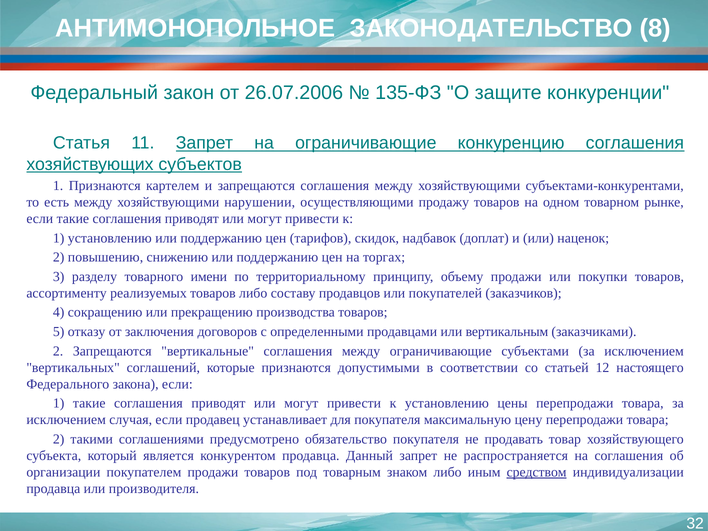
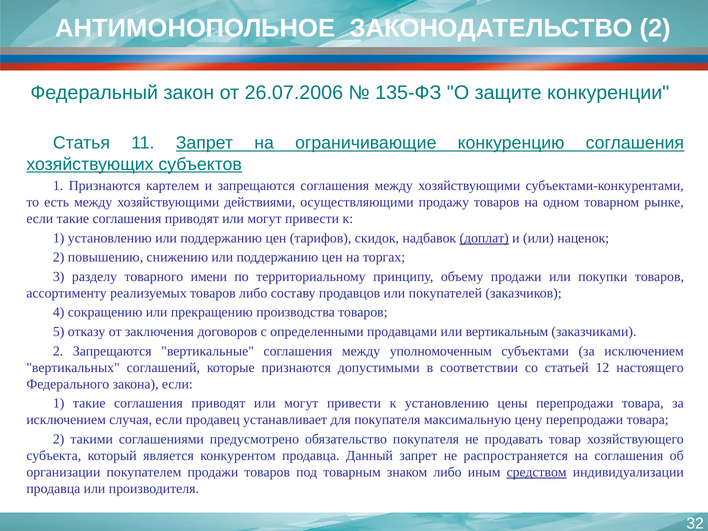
ЗАКОНОДАТЕЛЬСТВО 8: 8 -> 2
нарушении: нарушении -> действиями
доплат underline: none -> present
между ограничивающие: ограничивающие -> уполномоченным
